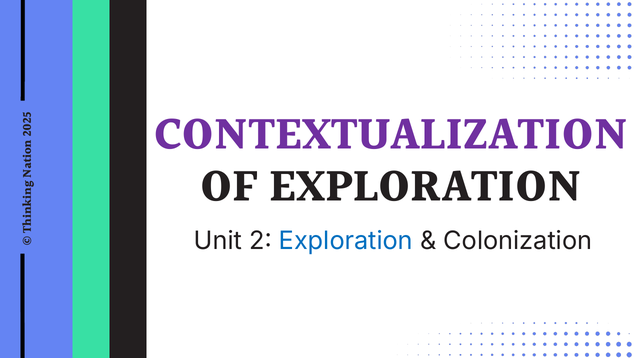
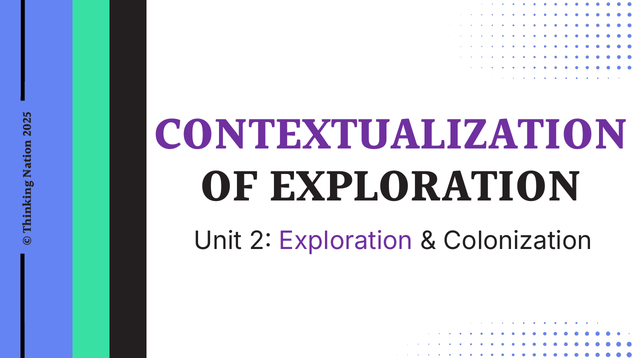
Exploration at (346, 241) colour: blue -> purple
